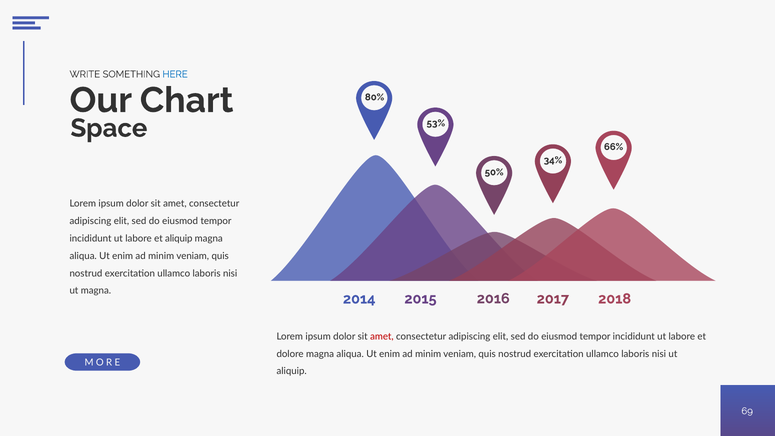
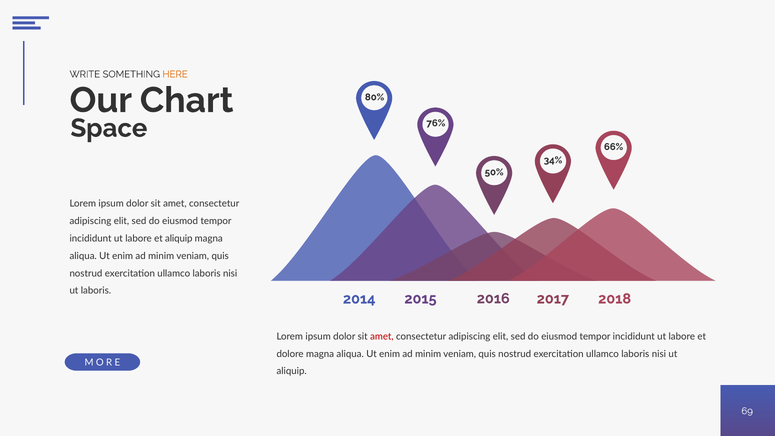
HERE colour: blue -> orange
53%: 53% -> 76%
ut magna: magna -> laboris
